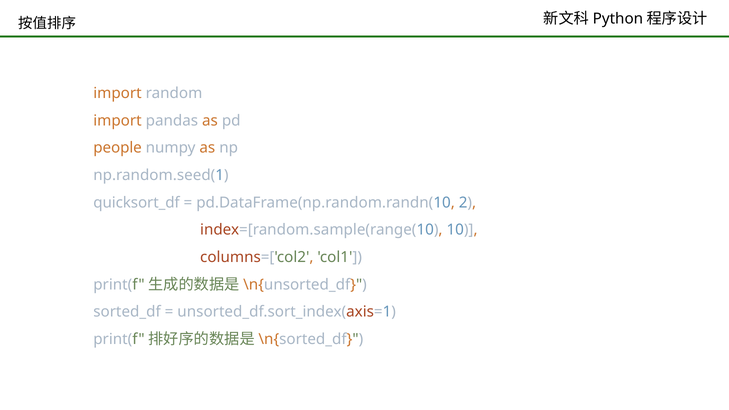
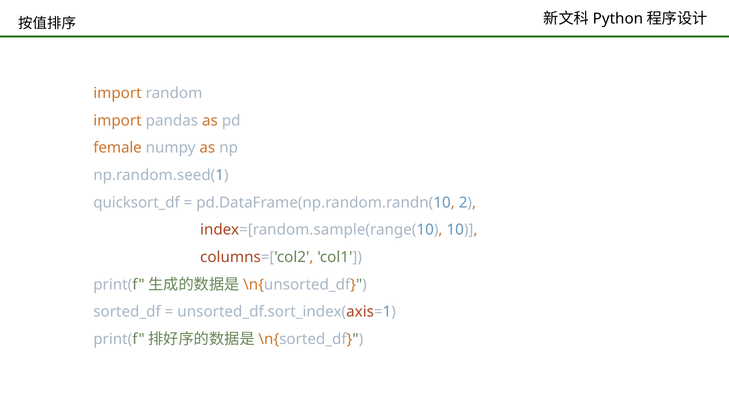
people: people -> female
